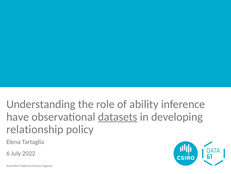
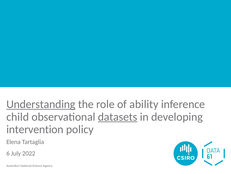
Understanding underline: none -> present
have: have -> child
relationship: relationship -> intervention
